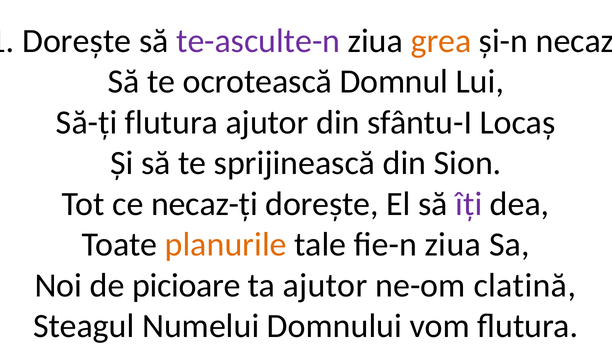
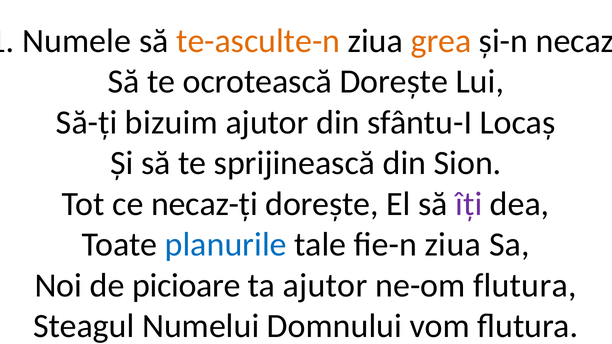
Dorește at (77, 41): Dorește -> Numele
te-asculte-n colour: purple -> orange
ocrotească Domnul: Domnul -> Dorește
Să-ți flutura: flutura -> bizuim
planurile colour: orange -> blue
ne-om clatină: clatină -> flutura
